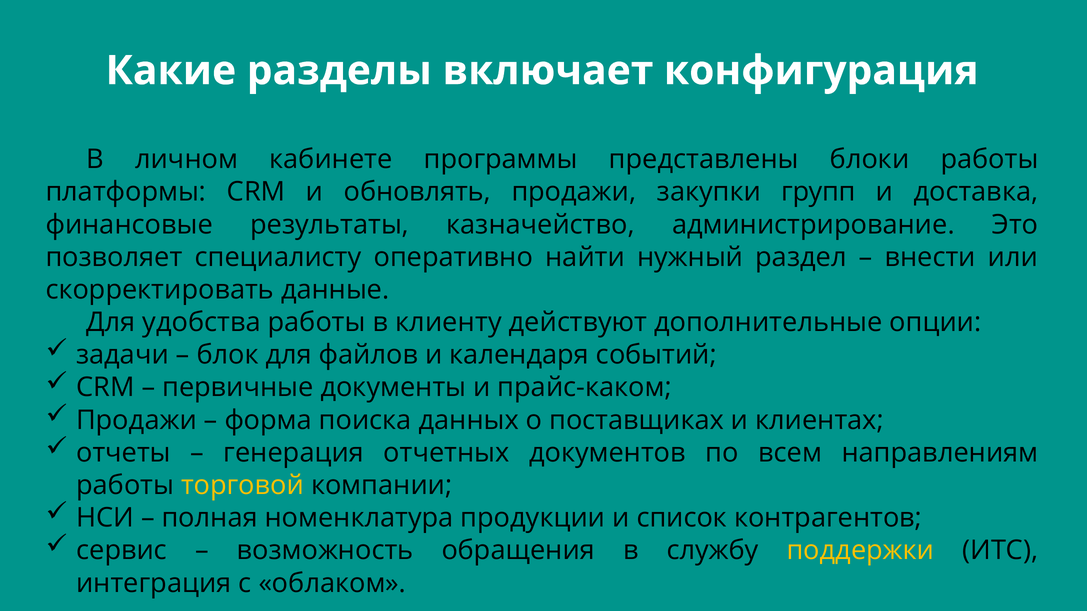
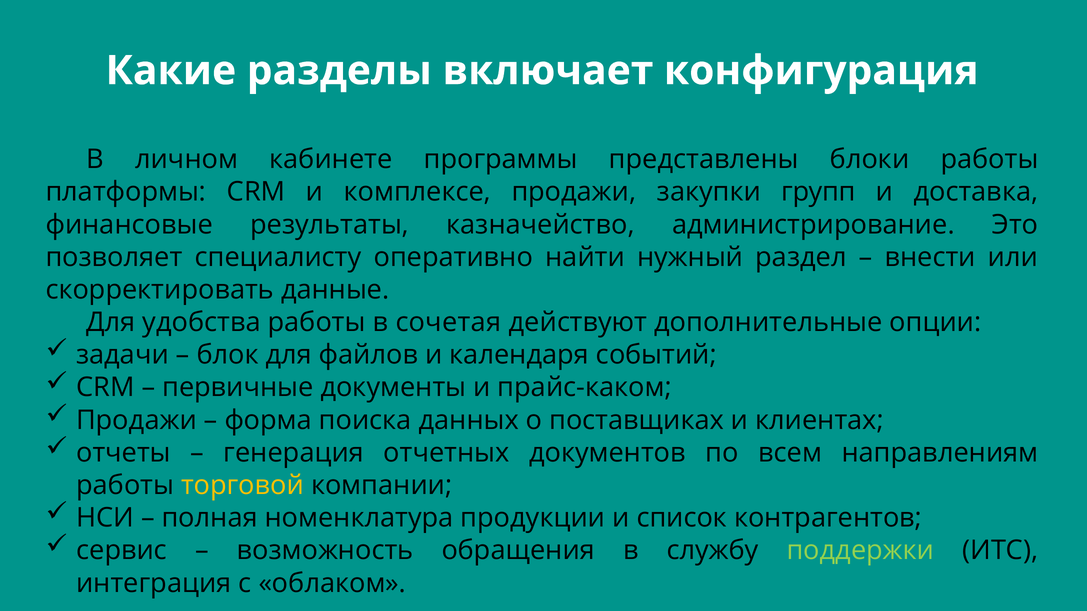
обновлять: обновлять -> комплексе
клиенту: клиенту -> сочетая
поддержки colour: yellow -> light green
